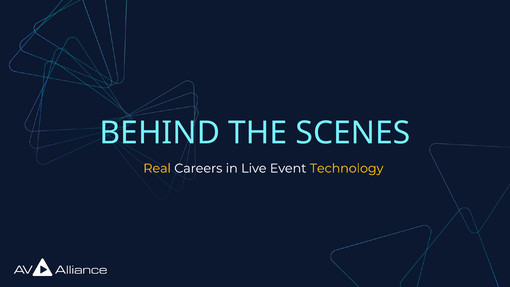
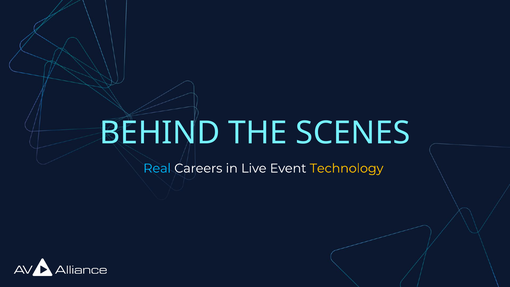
Real colour: yellow -> light blue
